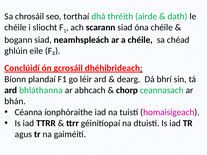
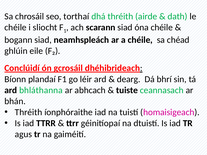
chorp: chorp -> tuiste
Céanna at (29, 112): Céanna -> Thréith
